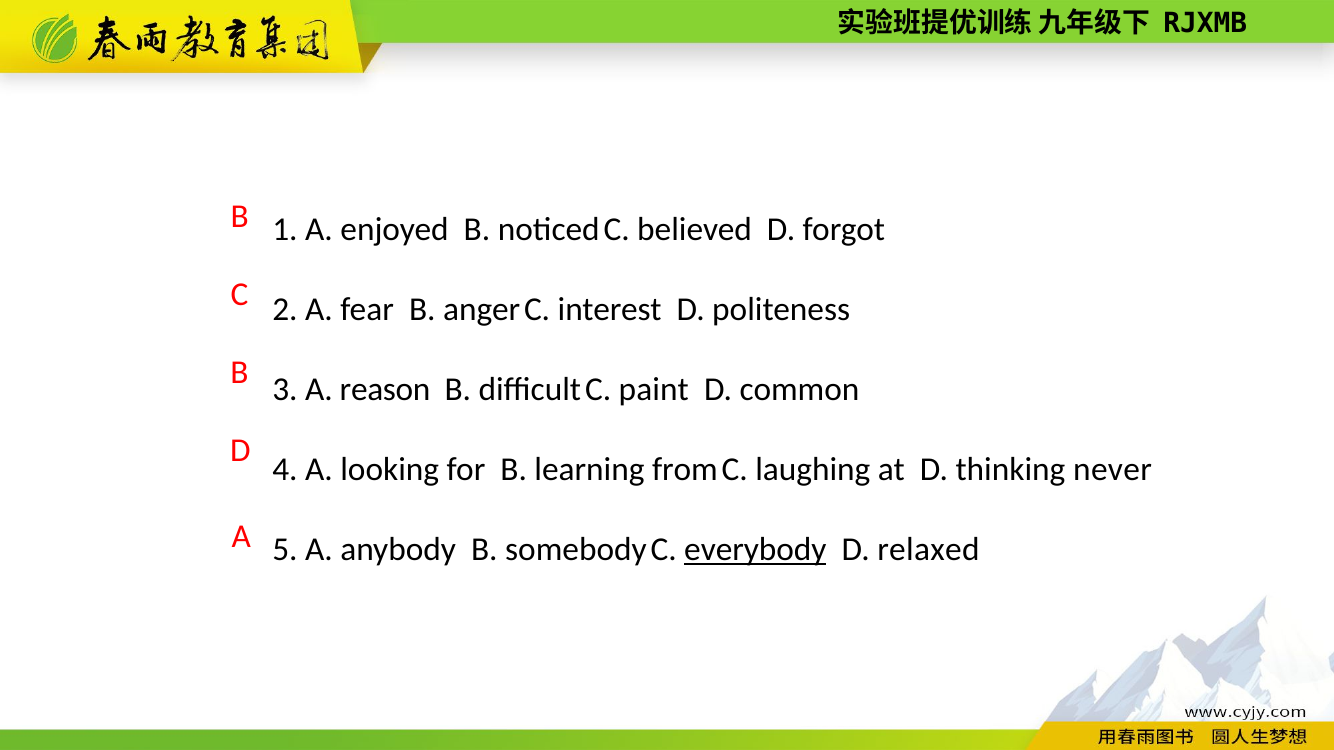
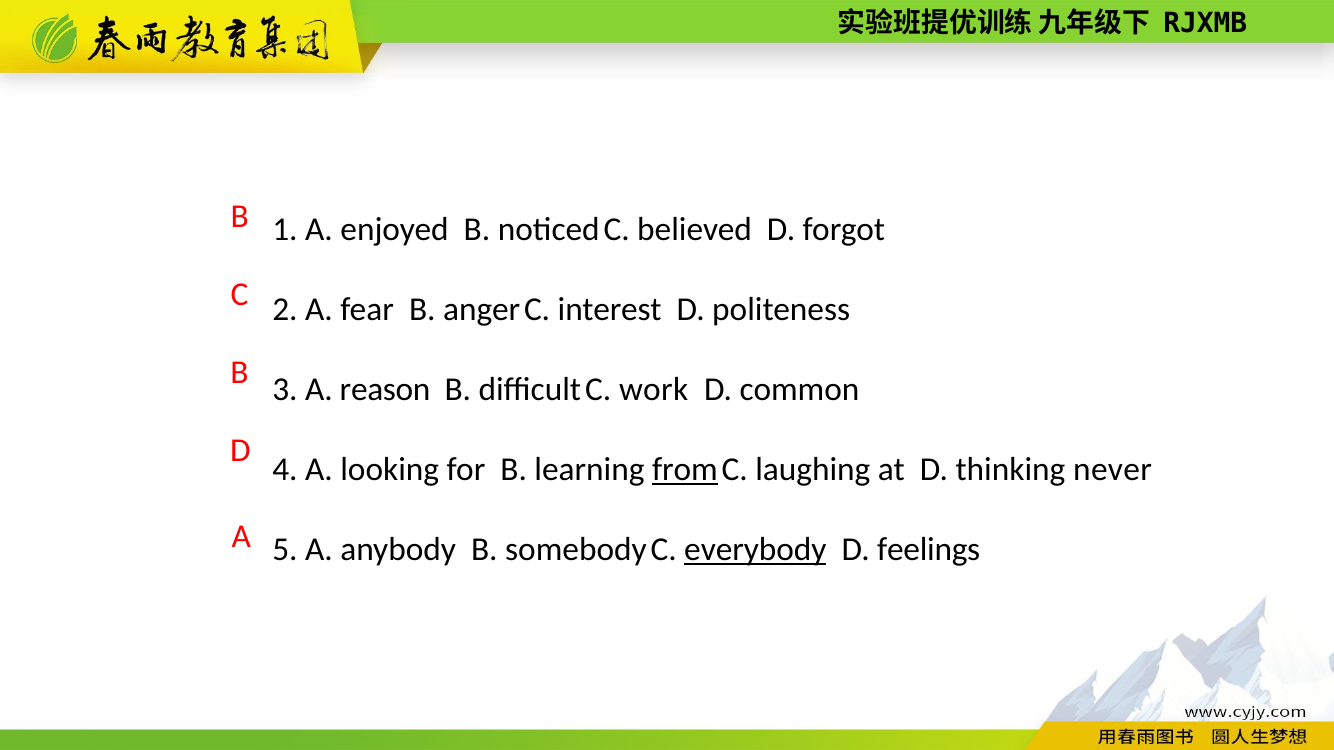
paint: paint -> work
from underline: none -> present
relaxed: relaxed -> feelings
